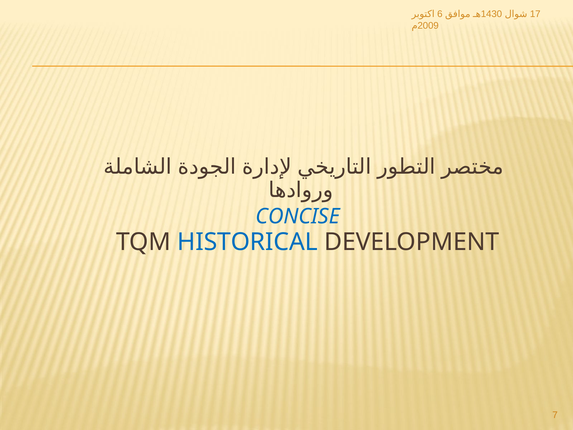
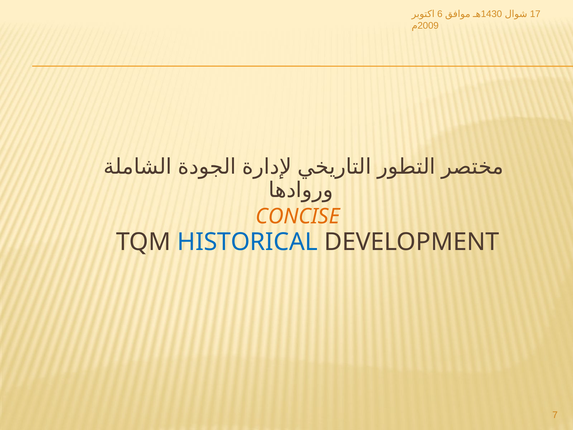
CONCISE colour: blue -> orange
